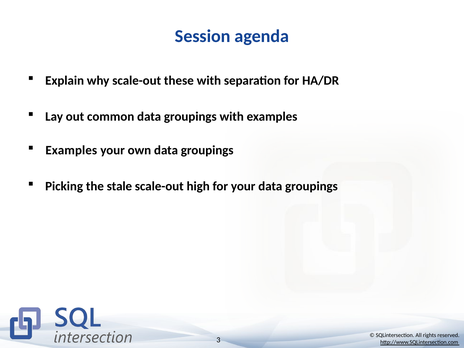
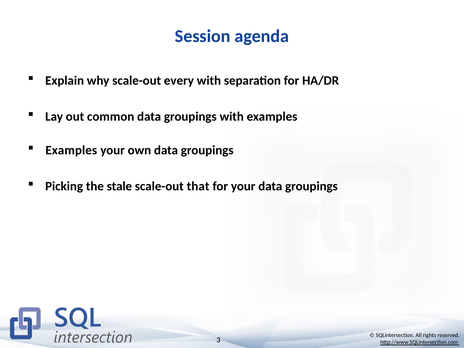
these: these -> every
high: high -> that
